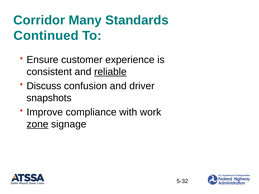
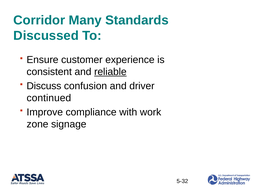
Continued: Continued -> Discussed
snapshots: snapshots -> continued
zone underline: present -> none
